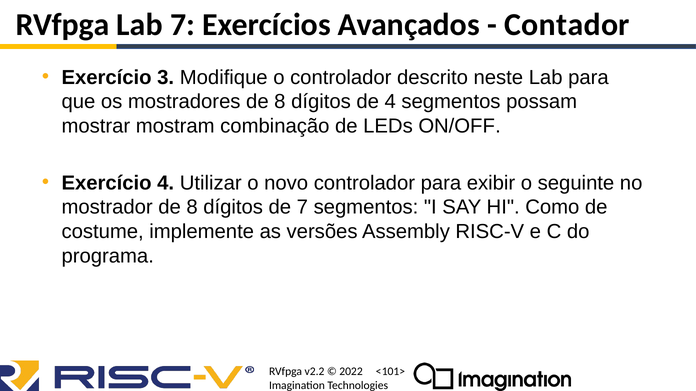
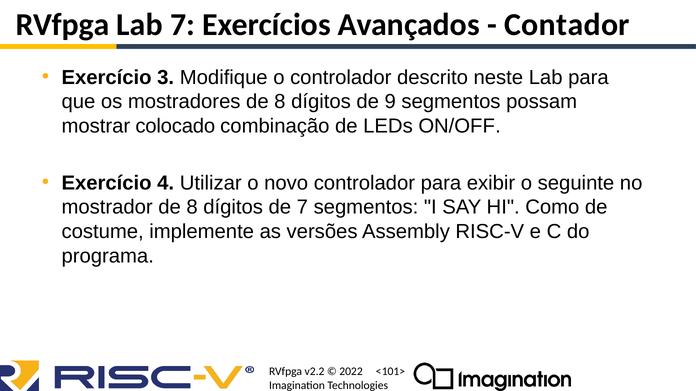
de 4: 4 -> 9
mostram: mostram -> colocado
